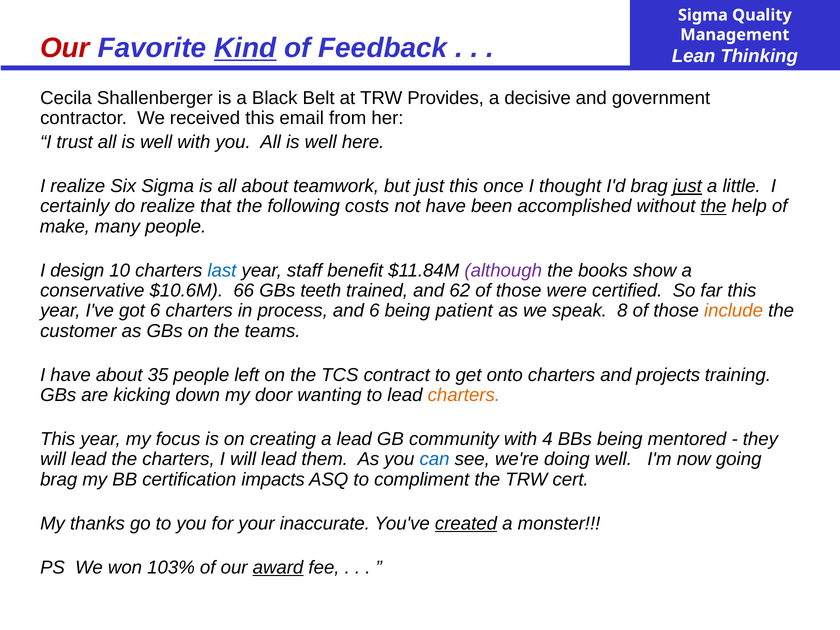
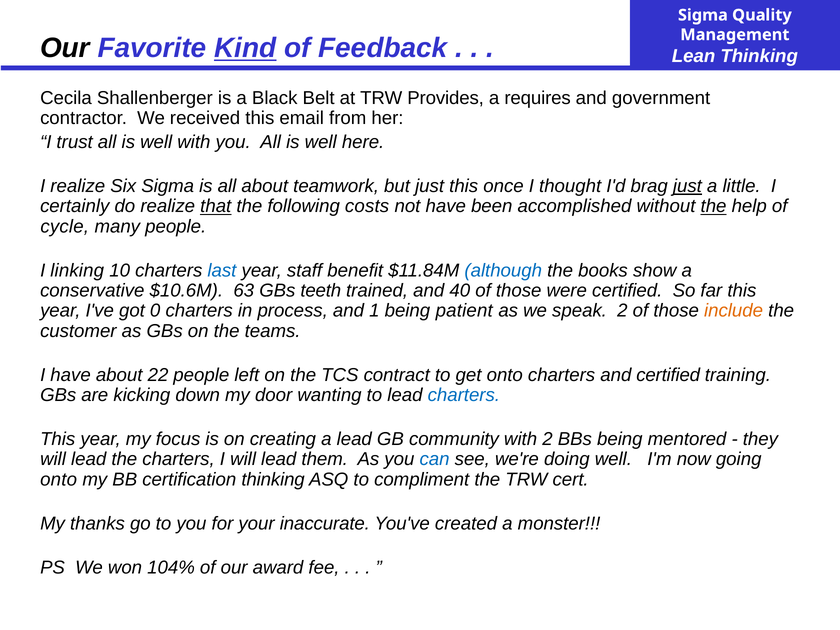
Our at (65, 48) colour: red -> black
decisive: decisive -> requires
that underline: none -> present
make: make -> cycle
design: design -> linking
although colour: purple -> blue
66: 66 -> 63
62: 62 -> 40
got 6: 6 -> 0
and 6: 6 -> 1
speak 8: 8 -> 2
35: 35 -> 22
and projects: projects -> certified
charters at (464, 395) colour: orange -> blue
with 4: 4 -> 2
brag at (59, 479): brag -> onto
certification impacts: impacts -> thinking
created underline: present -> none
103%: 103% -> 104%
award underline: present -> none
